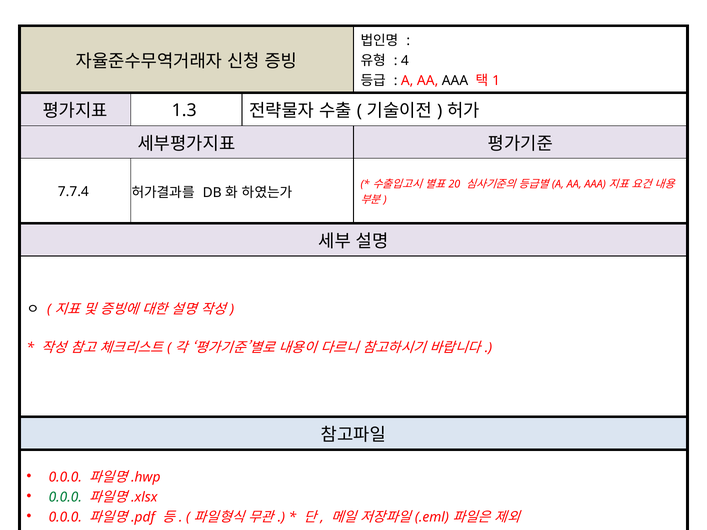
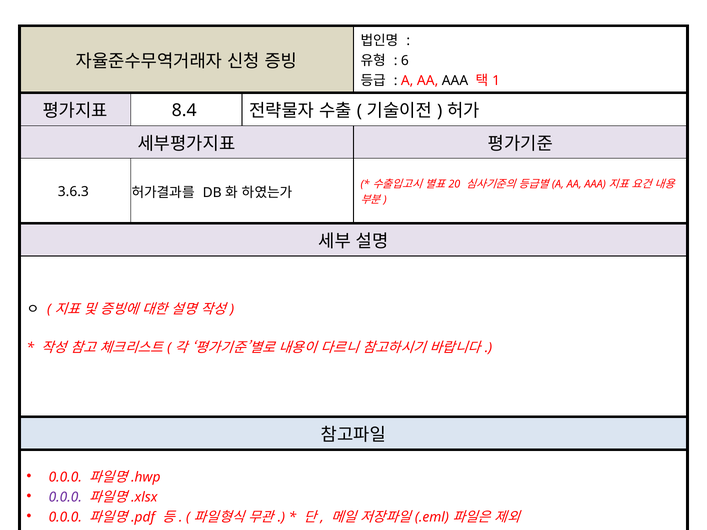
4: 4 -> 6
1.3: 1.3 -> 8.4
7.7.4: 7.7.4 -> 3.6.3
0.0.0 at (65, 497) colour: green -> purple
